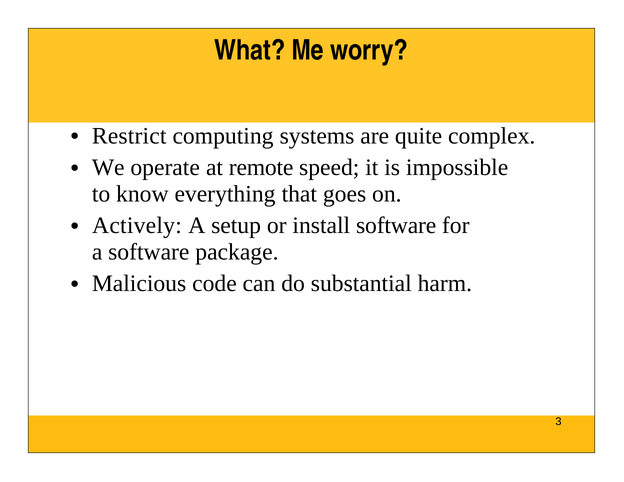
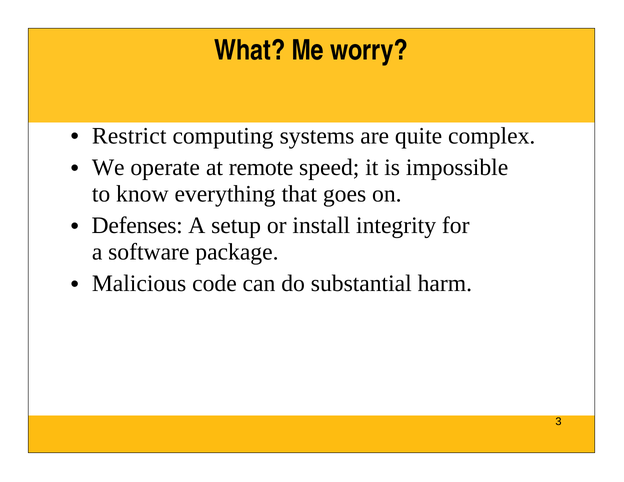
Actively: Actively -> Defenses
install software: software -> integrity
